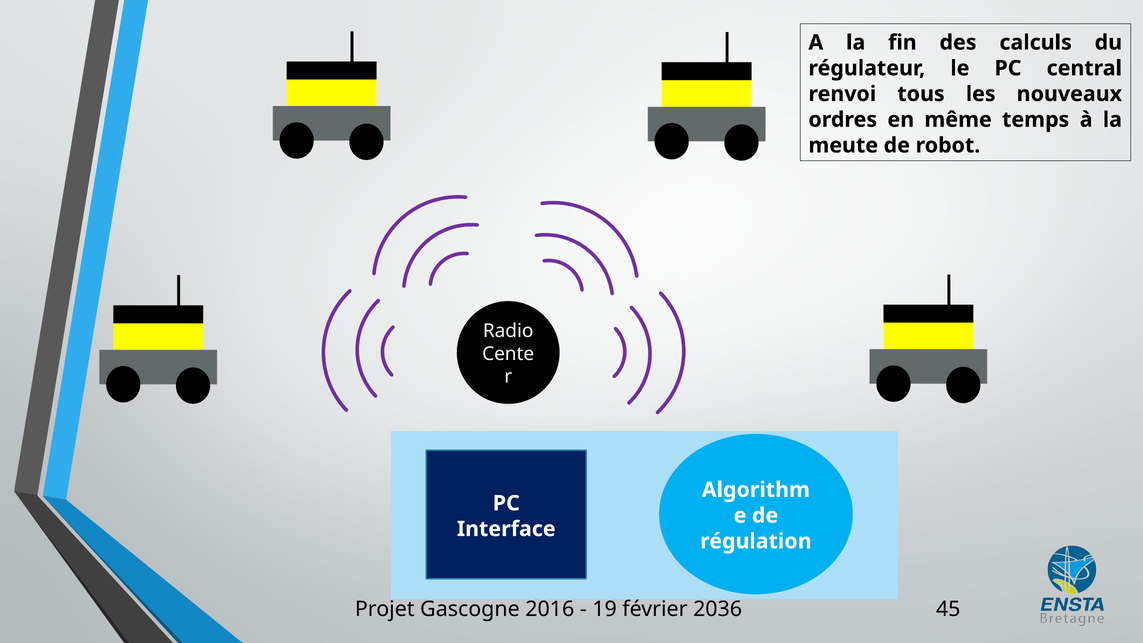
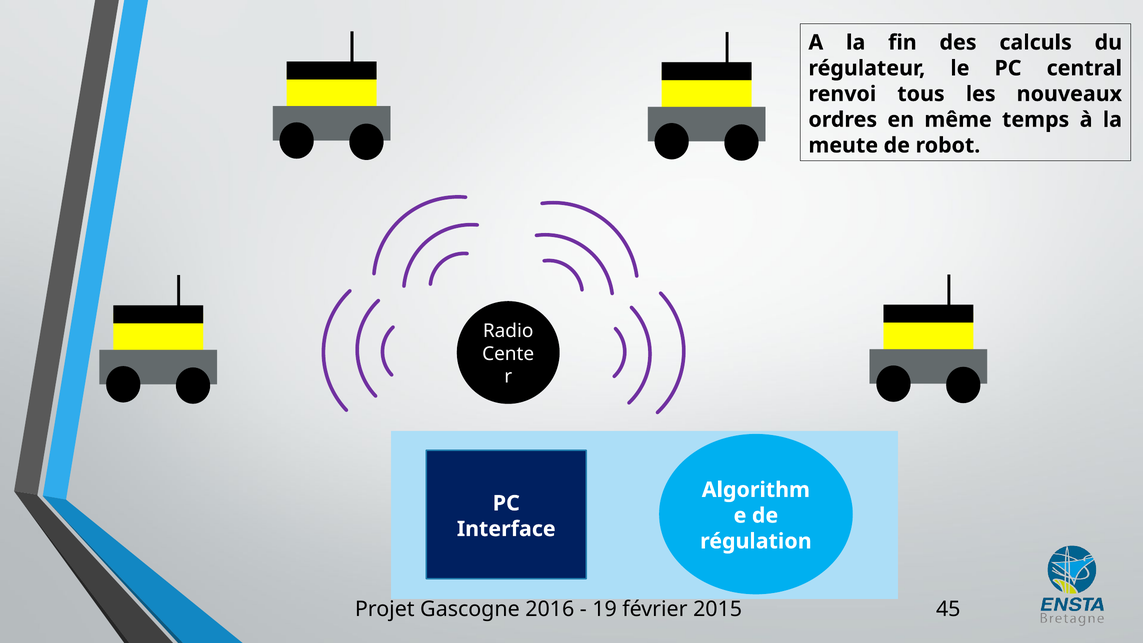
2036: 2036 -> 2015
